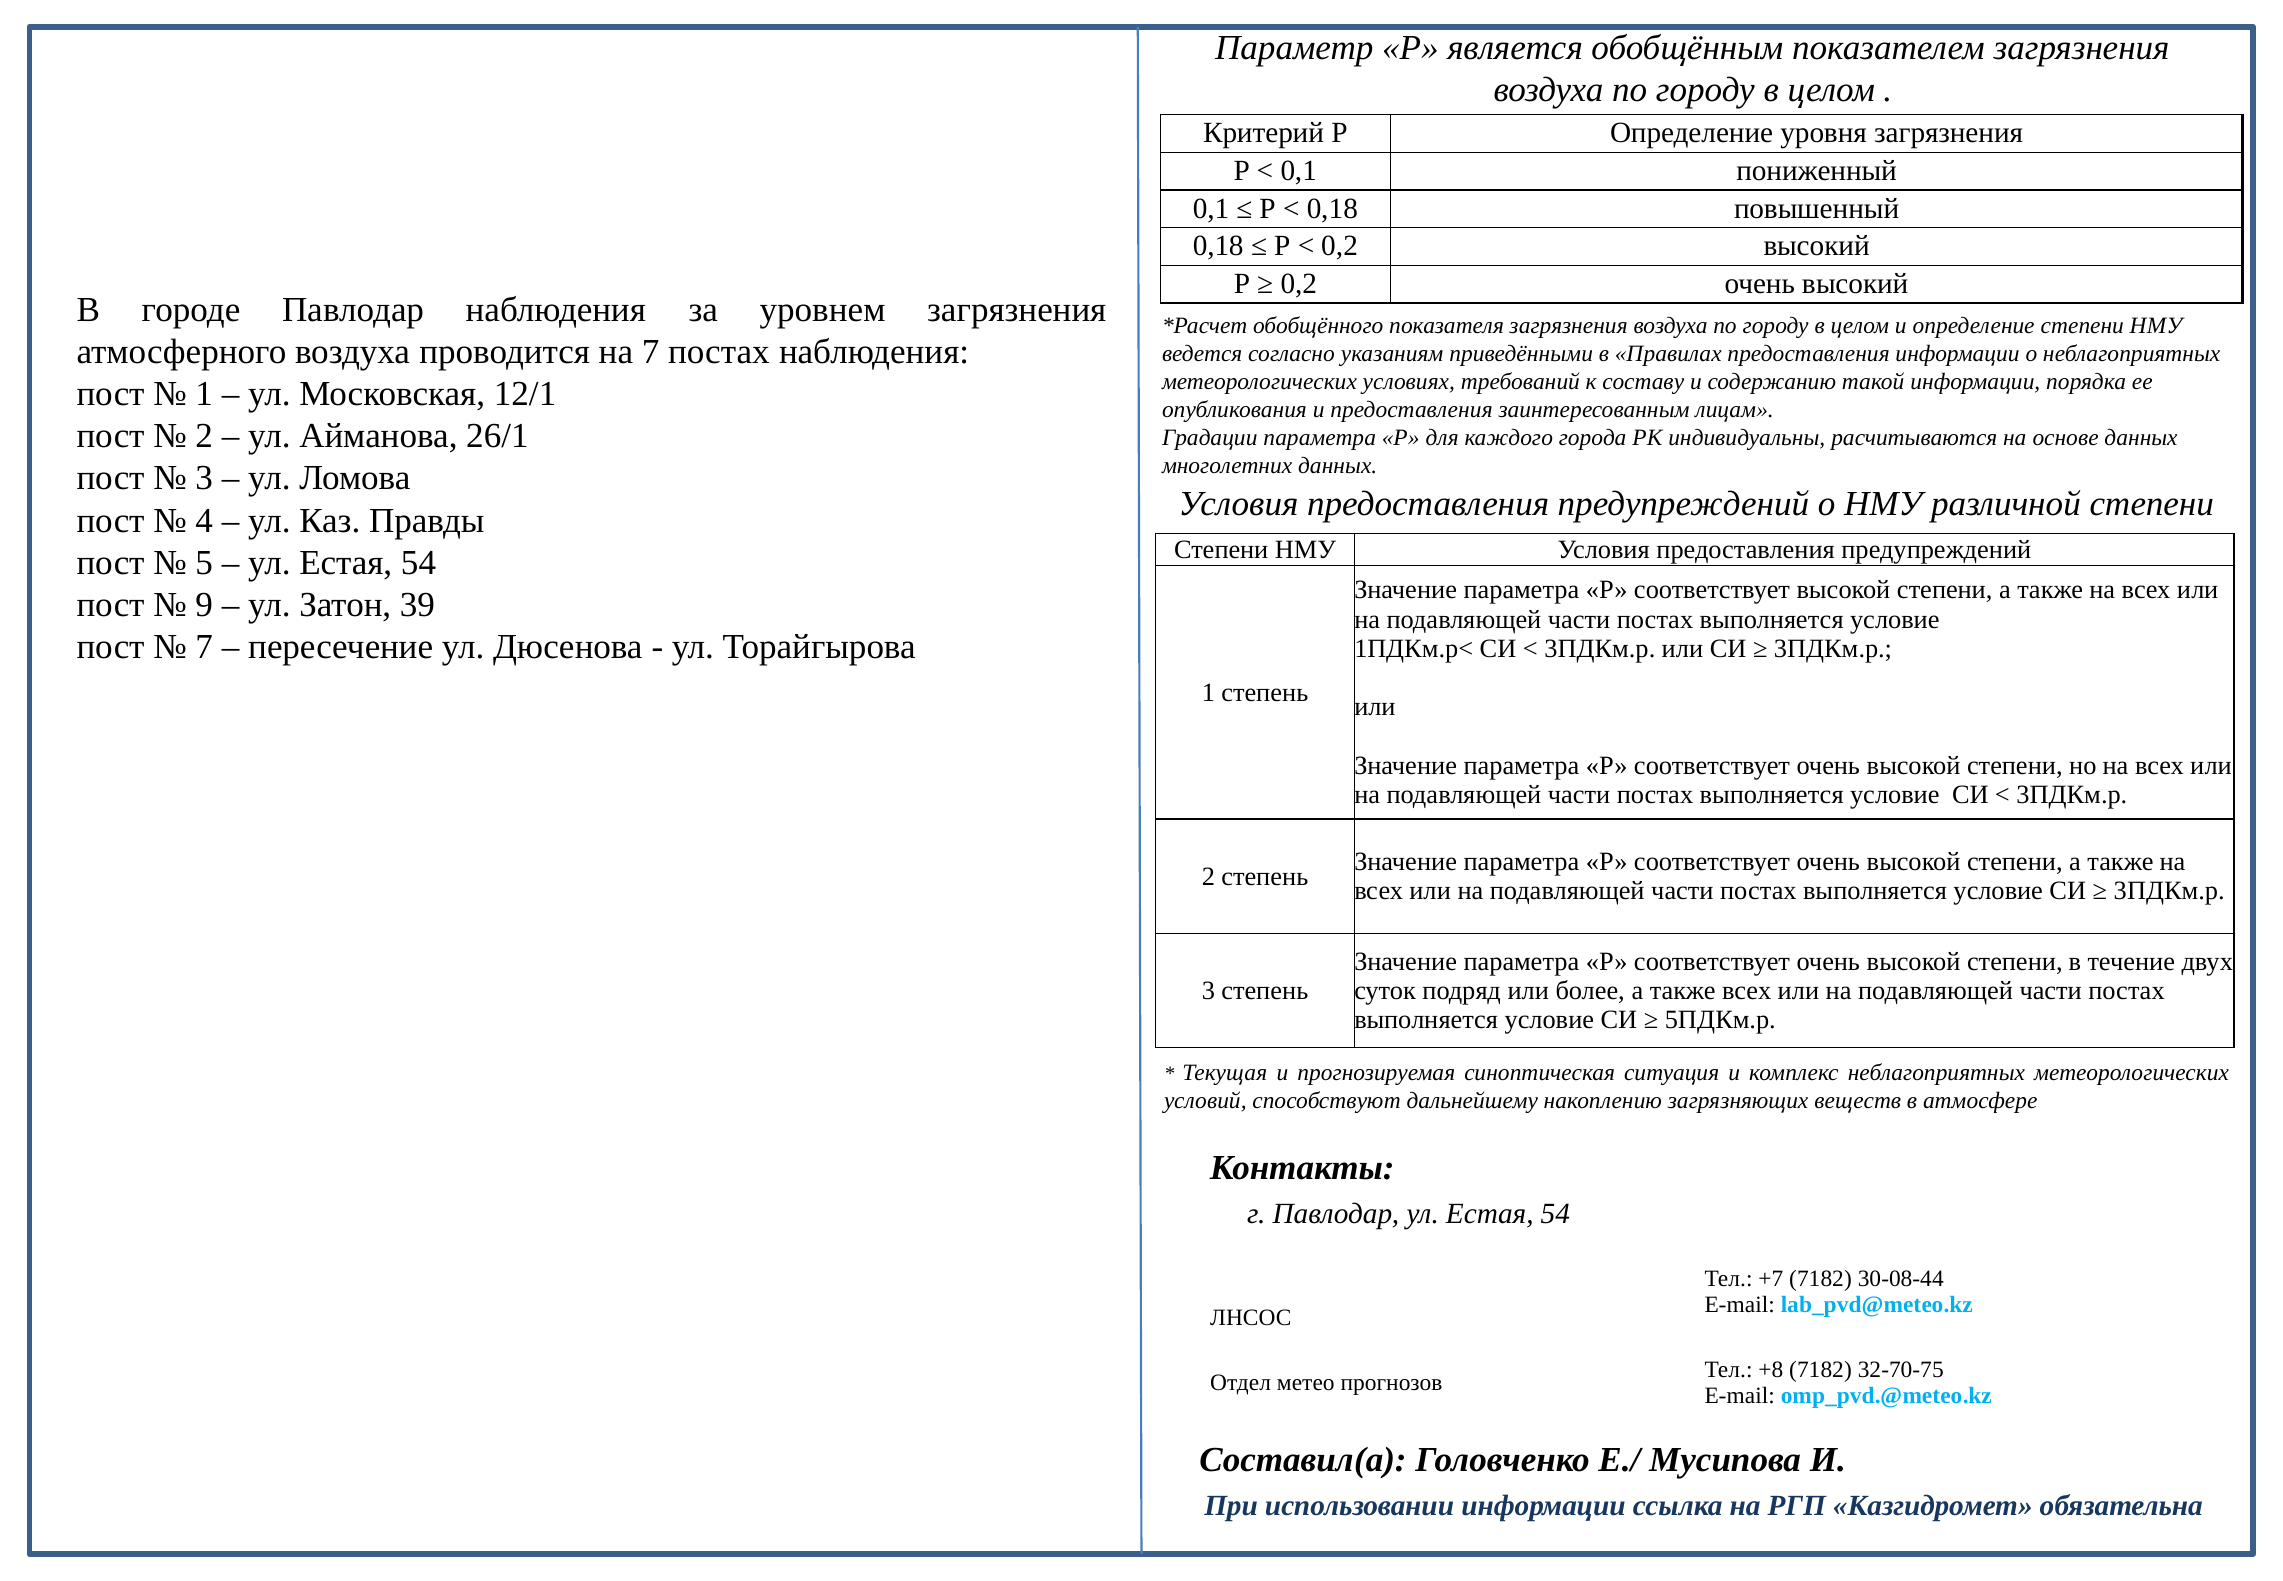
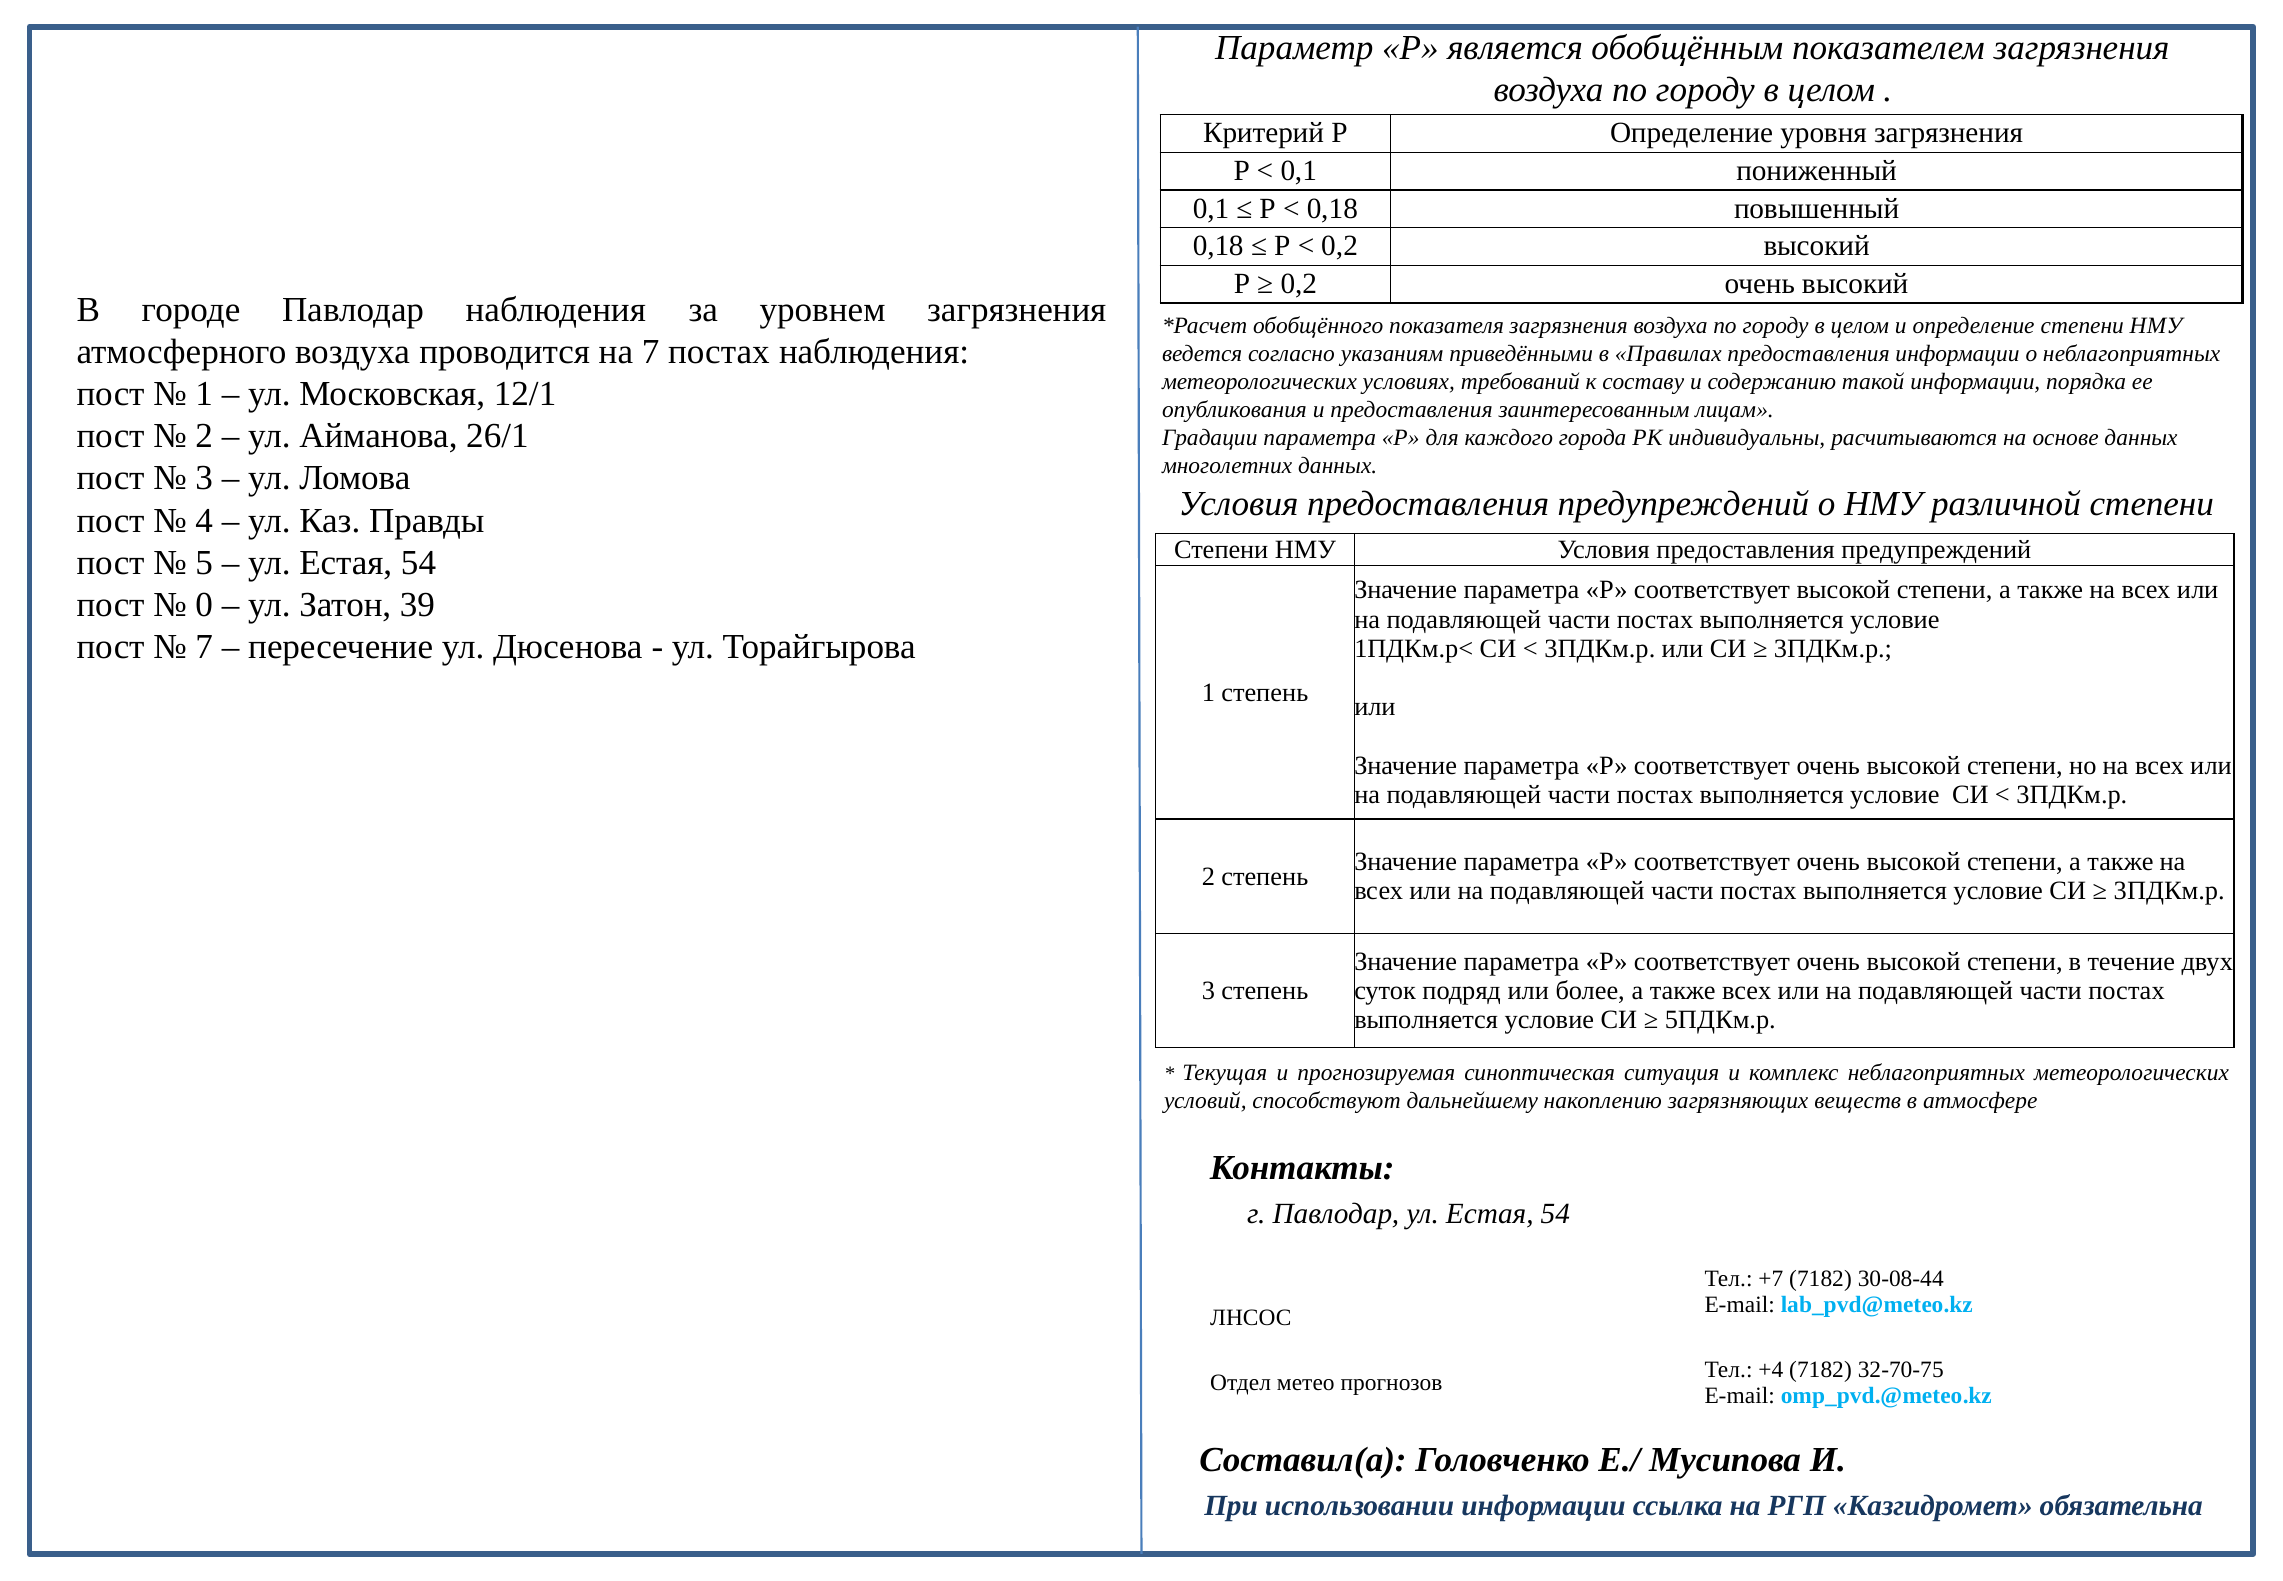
9: 9 -> 0
+8: +8 -> +4
